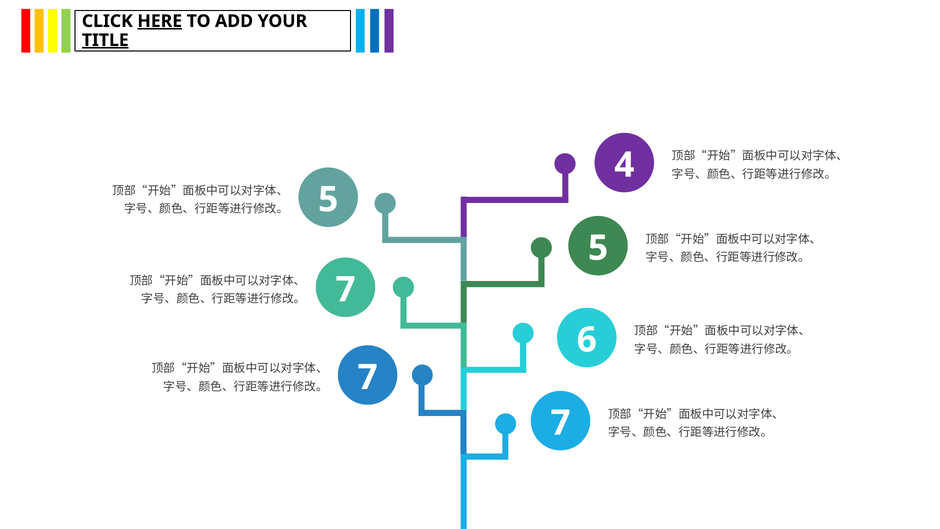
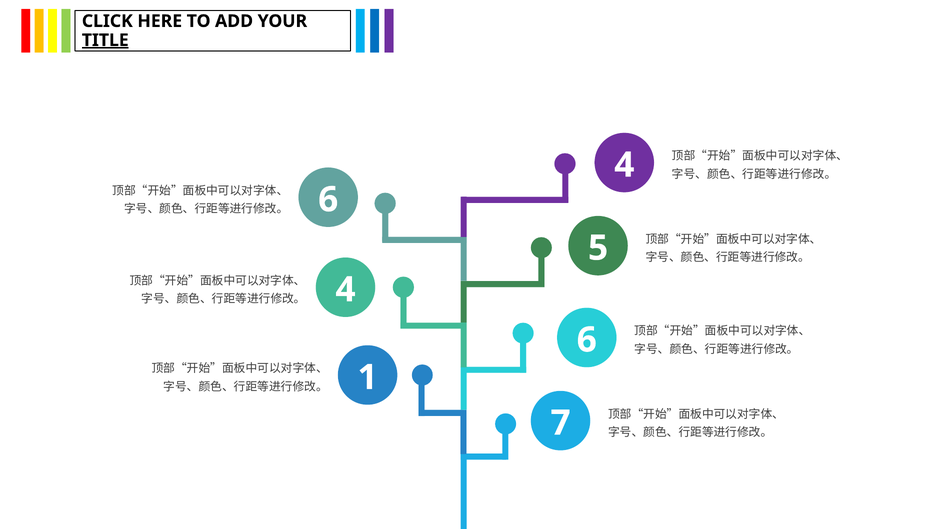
HERE underline: present -> none
5 at (328, 200): 5 -> 6
7 at (346, 290): 7 -> 4
7 at (368, 377): 7 -> 1
